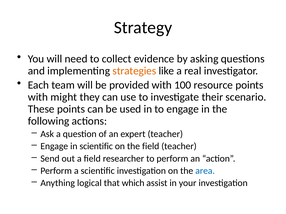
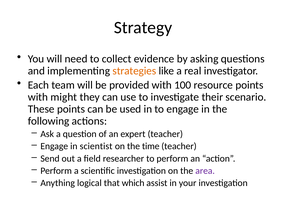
in scientific: scientific -> scientist
the field: field -> time
area colour: blue -> purple
